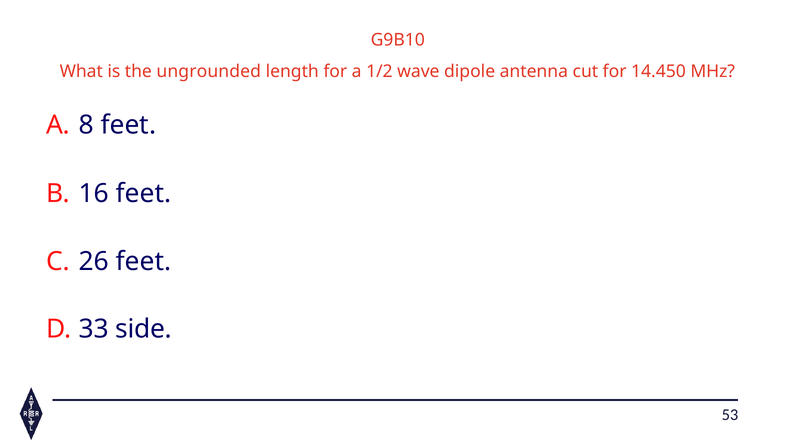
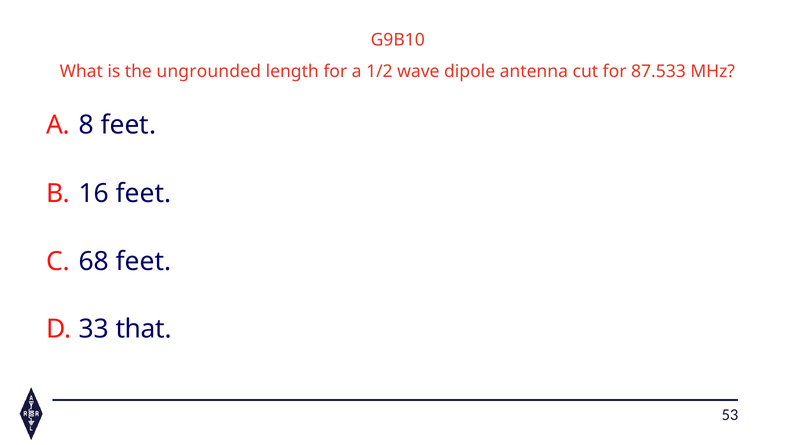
14.450: 14.450 -> 87.533
26: 26 -> 68
side: side -> that
